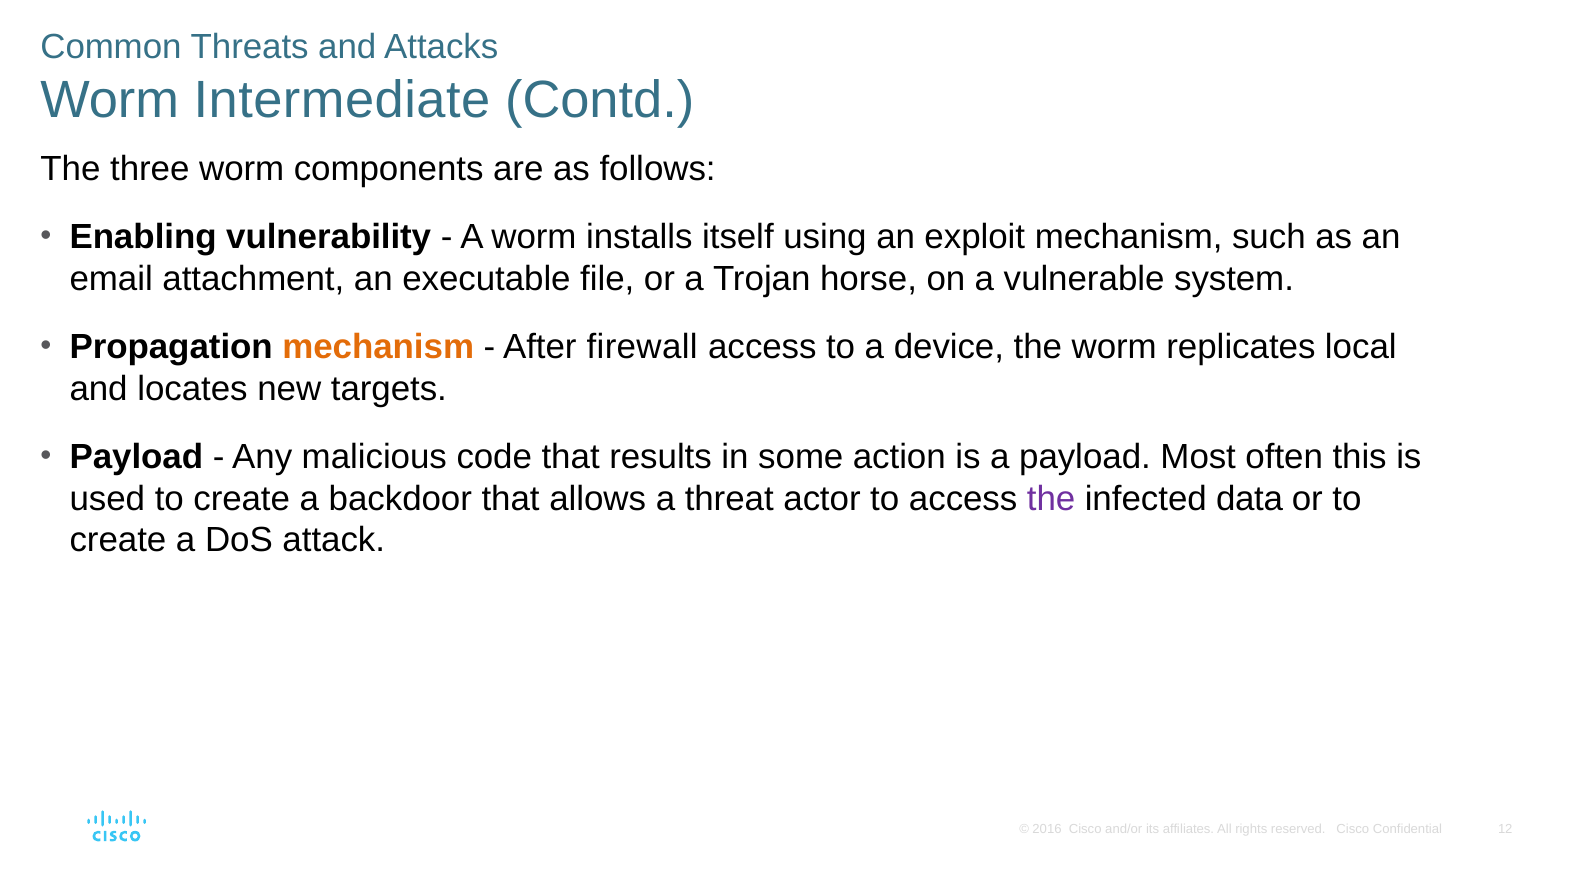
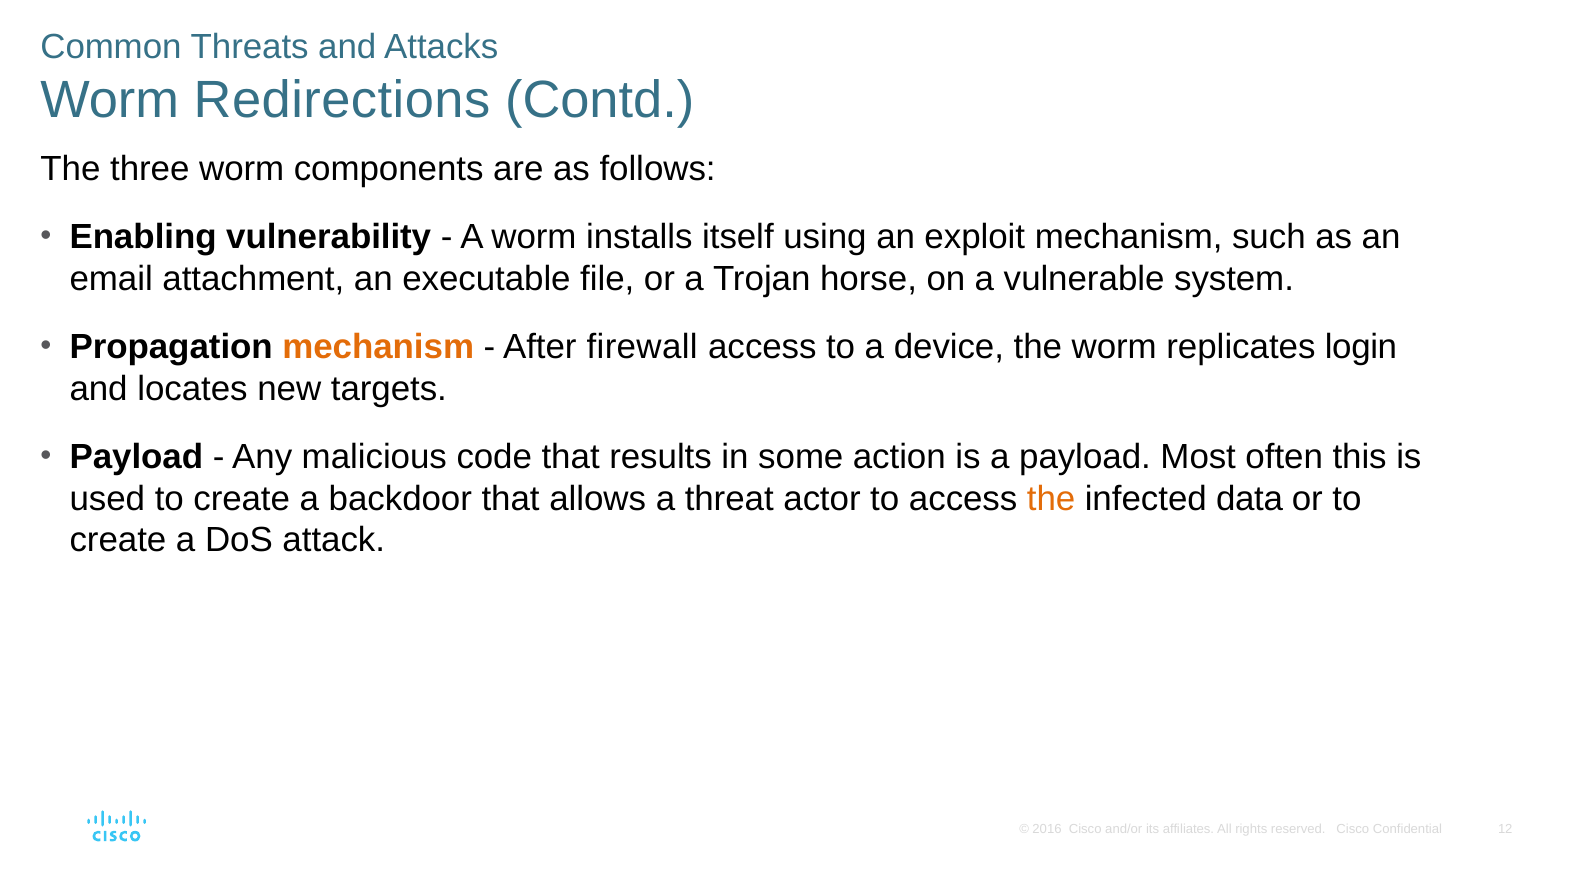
Intermediate: Intermediate -> Redirections
local: local -> login
the at (1051, 499) colour: purple -> orange
